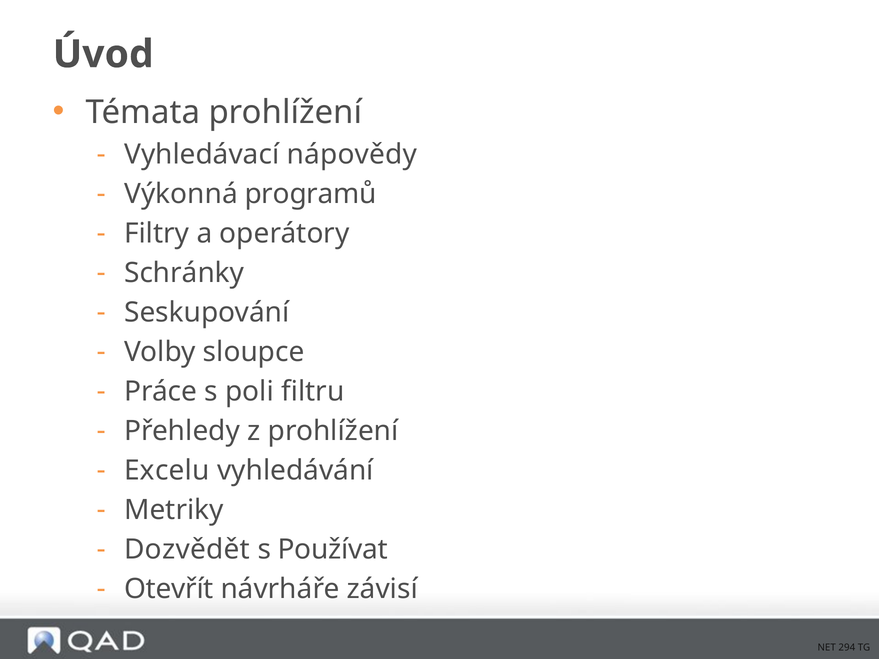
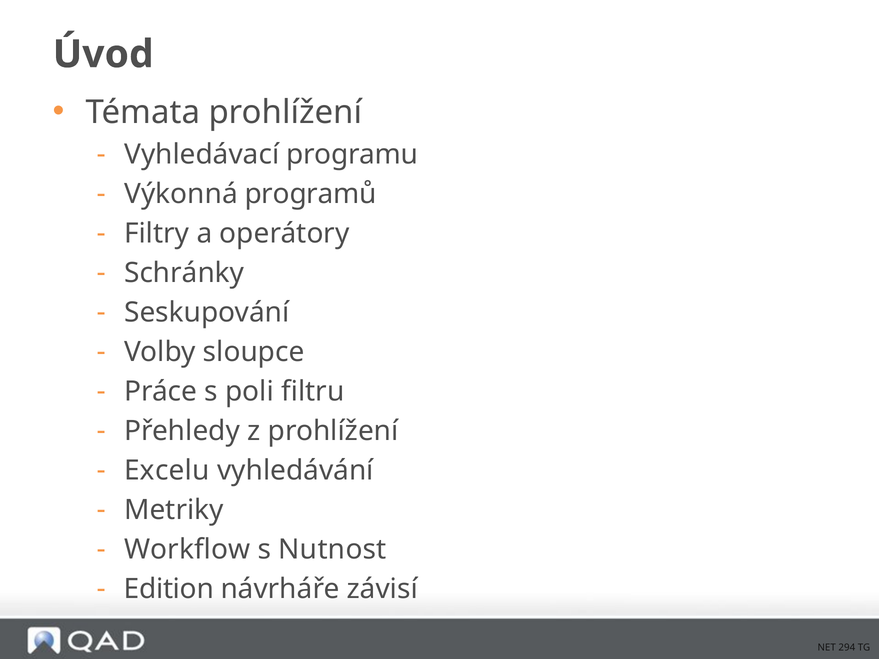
nápovědy: nápovědy -> programu
Dozvědět: Dozvědět -> Workflow
Používat: Používat -> Nutnost
Otevřít: Otevřít -> Edition
